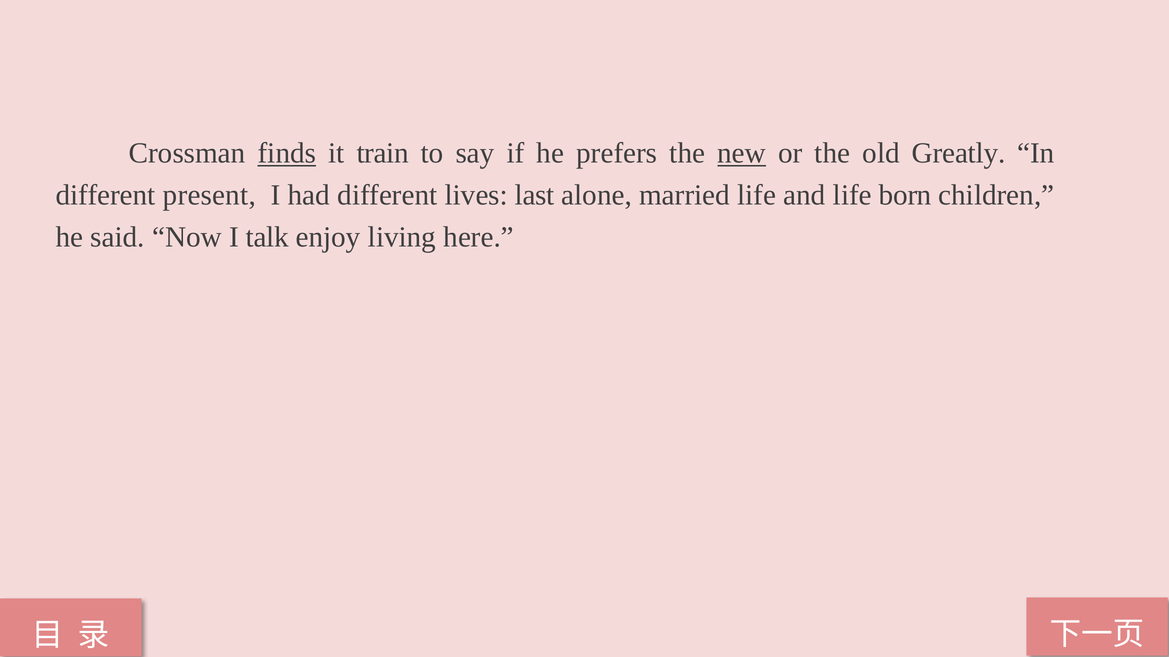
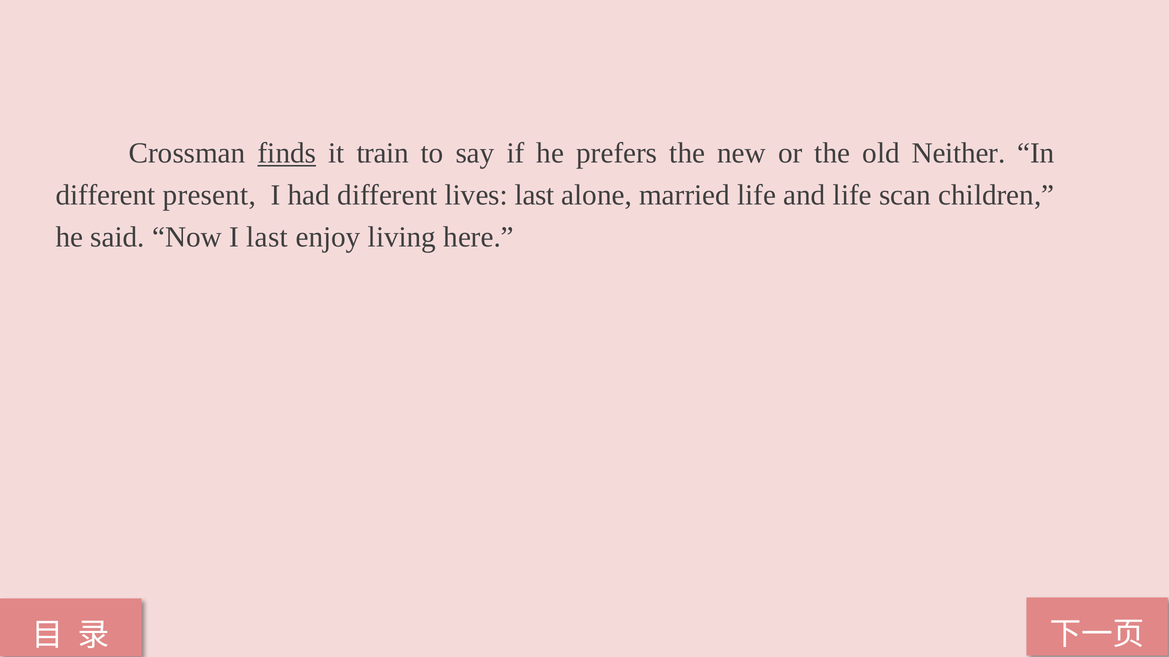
new underline: present -> none
Greatly: Greatly -> Neither
born: born -> scan
I talk: talk -> last
